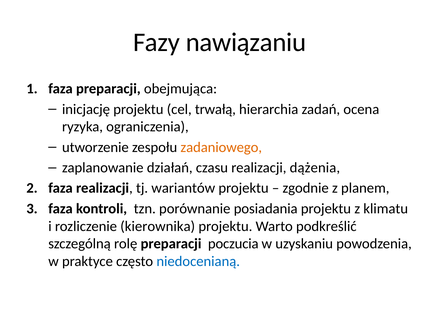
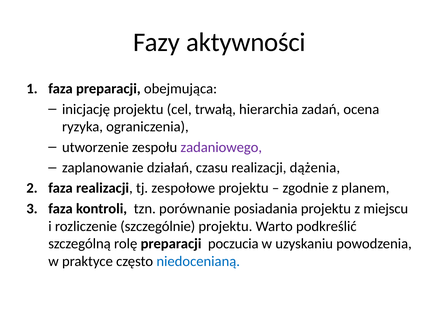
nawiązaniu: nawiązaniu -> aktywności
zadaniowego colour: orange -> purple
wariantów: wariantów -> zespołowe
klimatu: klimatu -> miejscu
kierownika: kierownika -> szczególnie
